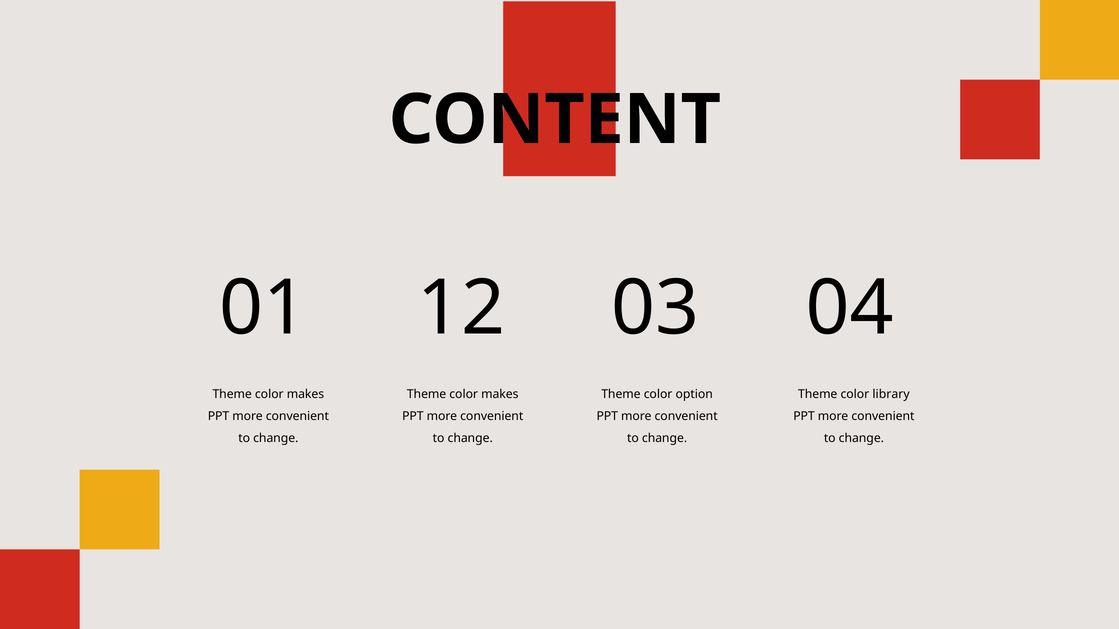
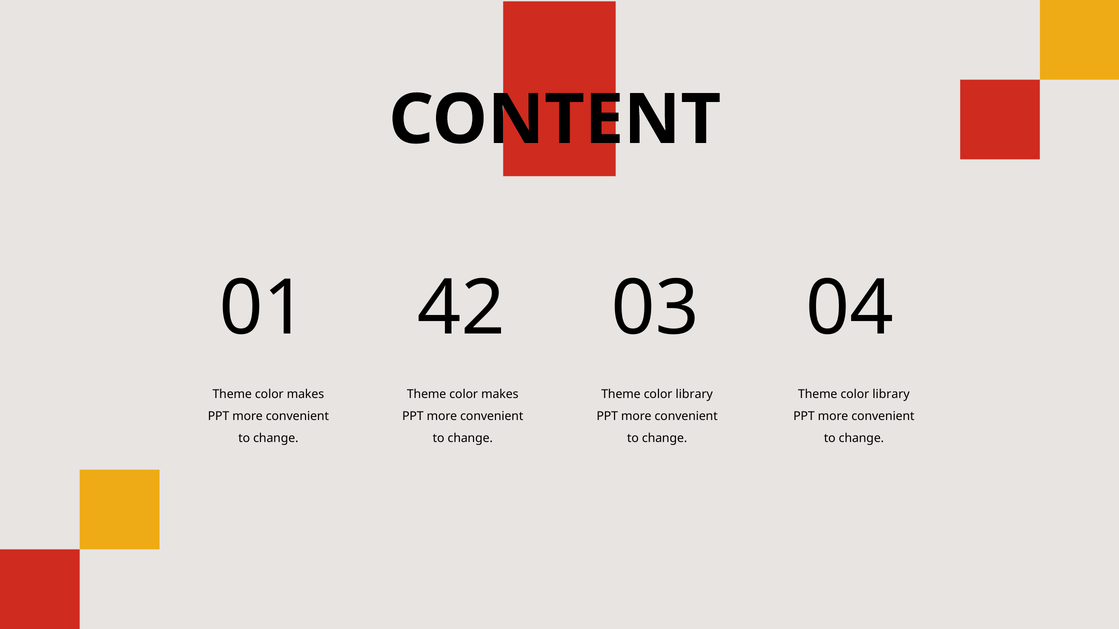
12: 12 -> 42
option at (694, 395): option -> library
